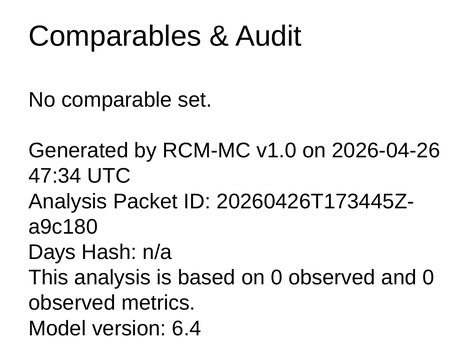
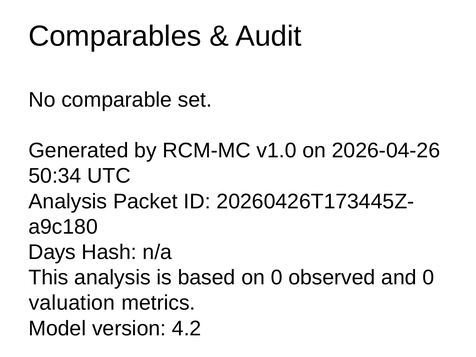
47:34: 47:34 -> 50:34
observed at (72, 303): observed -> valuation
6.4: 6.4 -> 4.2
